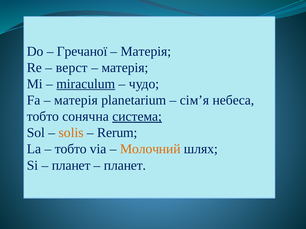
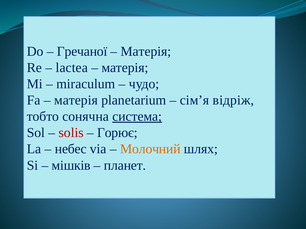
верст: верст -> lactea
miraculum underline: present -> none
небеса: небеса -> відріж
solis colour: orange -> red
Rerum: Rerum -> Горює
тобто at (71, 149): тобто -> небес
планет at (71, 166): планет -> мішків
